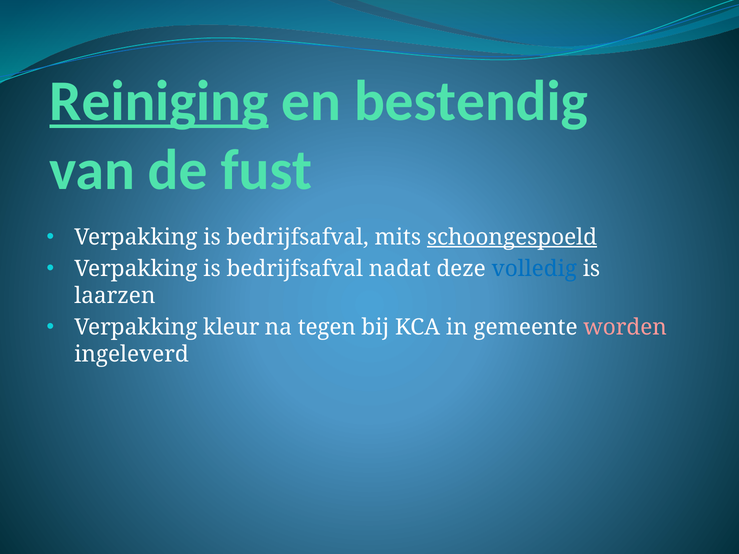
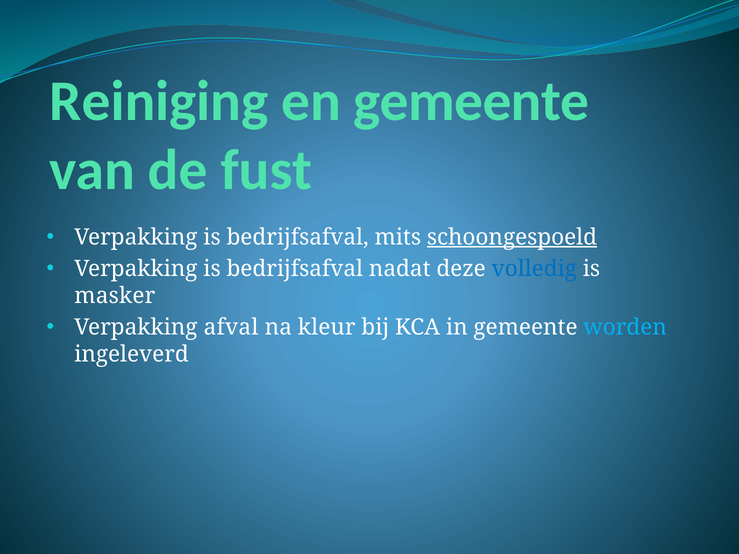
Reiniging underline: present -> none
en bestendig: bestendig -> gemeente
laarzen: laarzen -> masker
kleur: kleur -> afval
tegen: tegen -> kleur
worden colour: pink -> light blue
